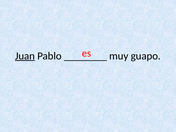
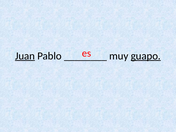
guapo underline: none -> present
